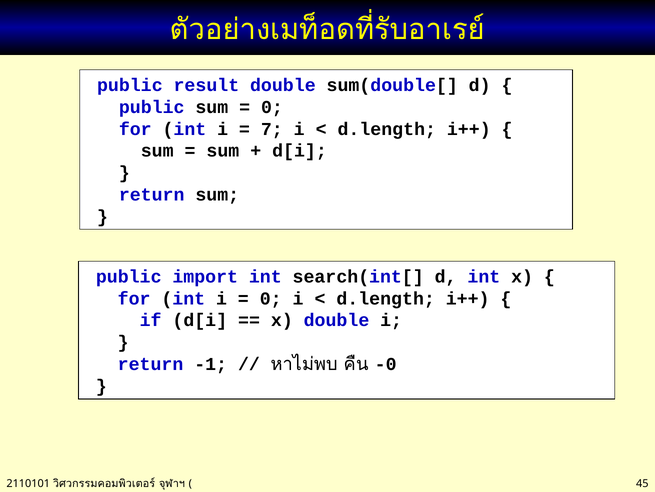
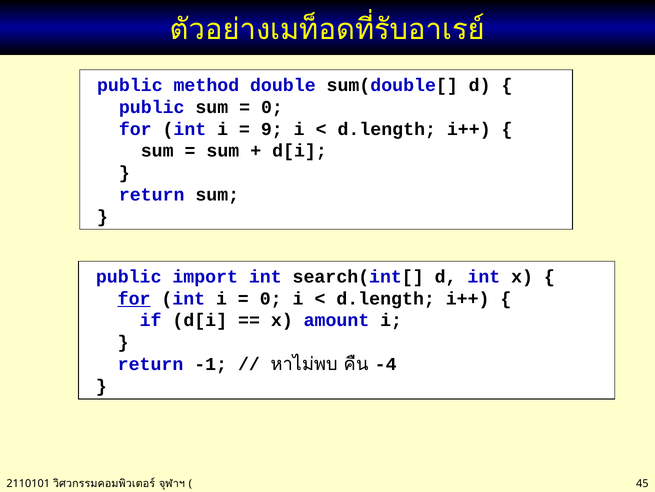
result: result -> method
7: 7 -> 9
for at (134, 298) underline: none -> present
x double: double -> amount
-0: -0 -> -4
